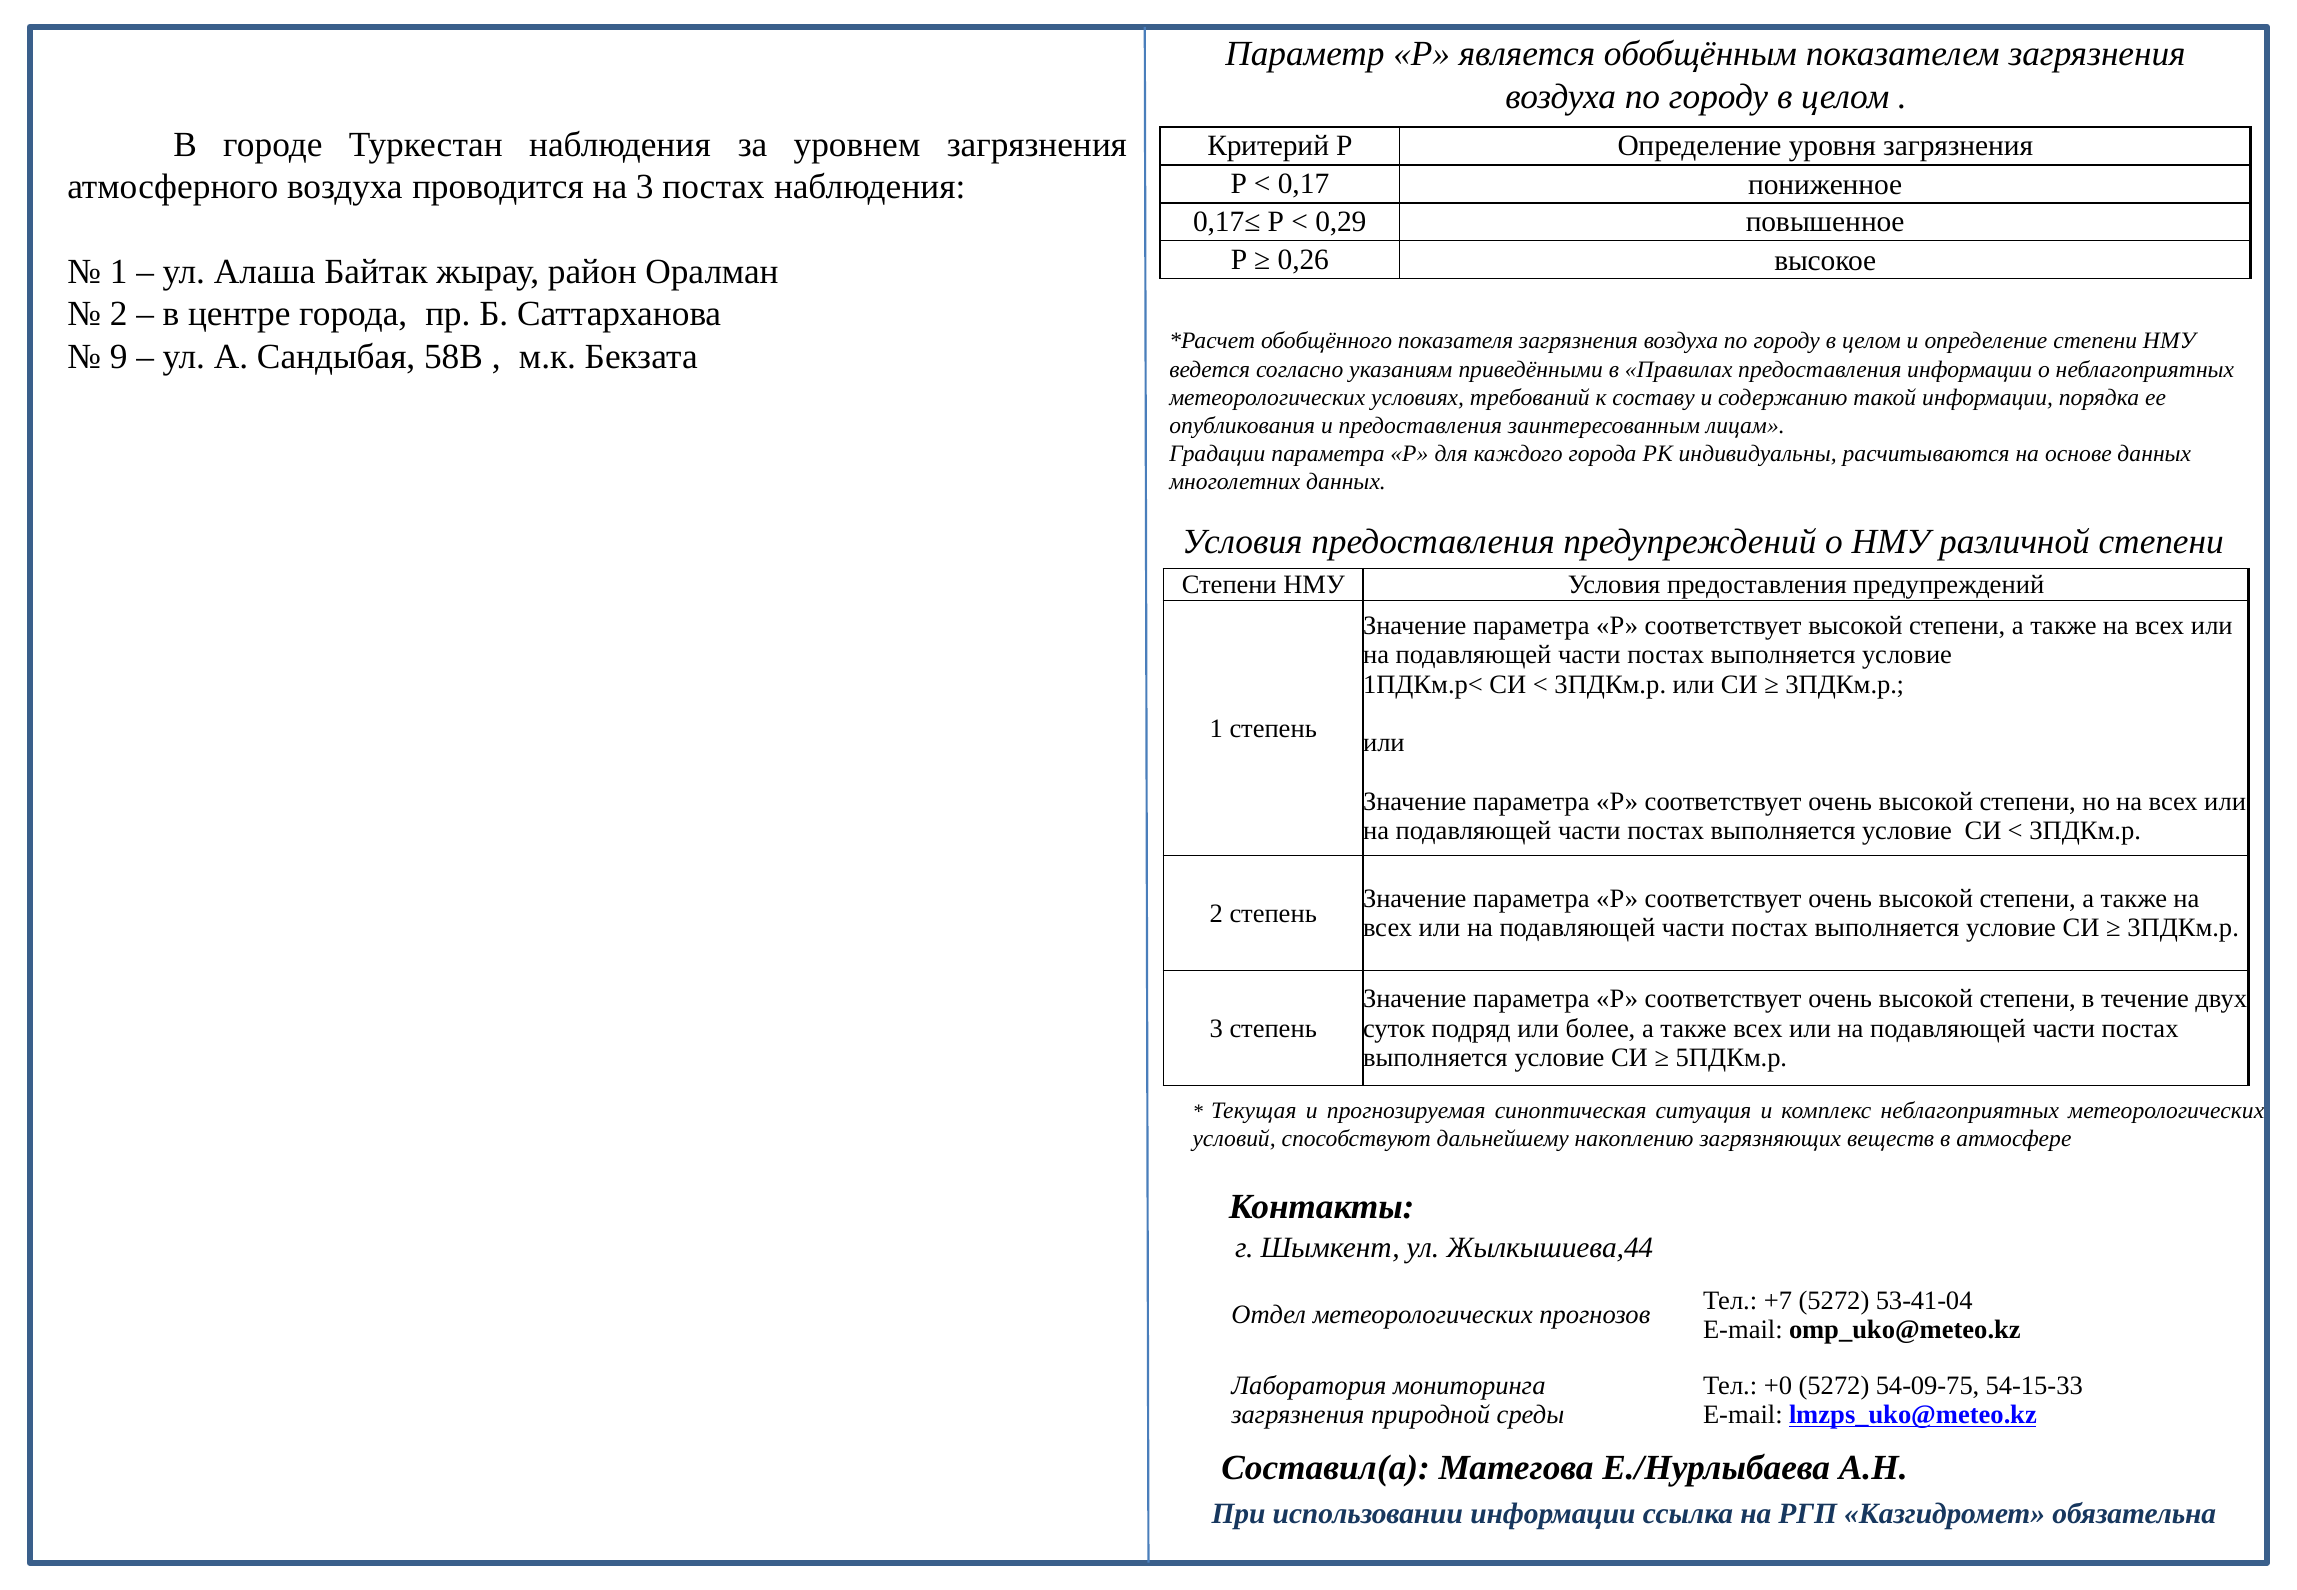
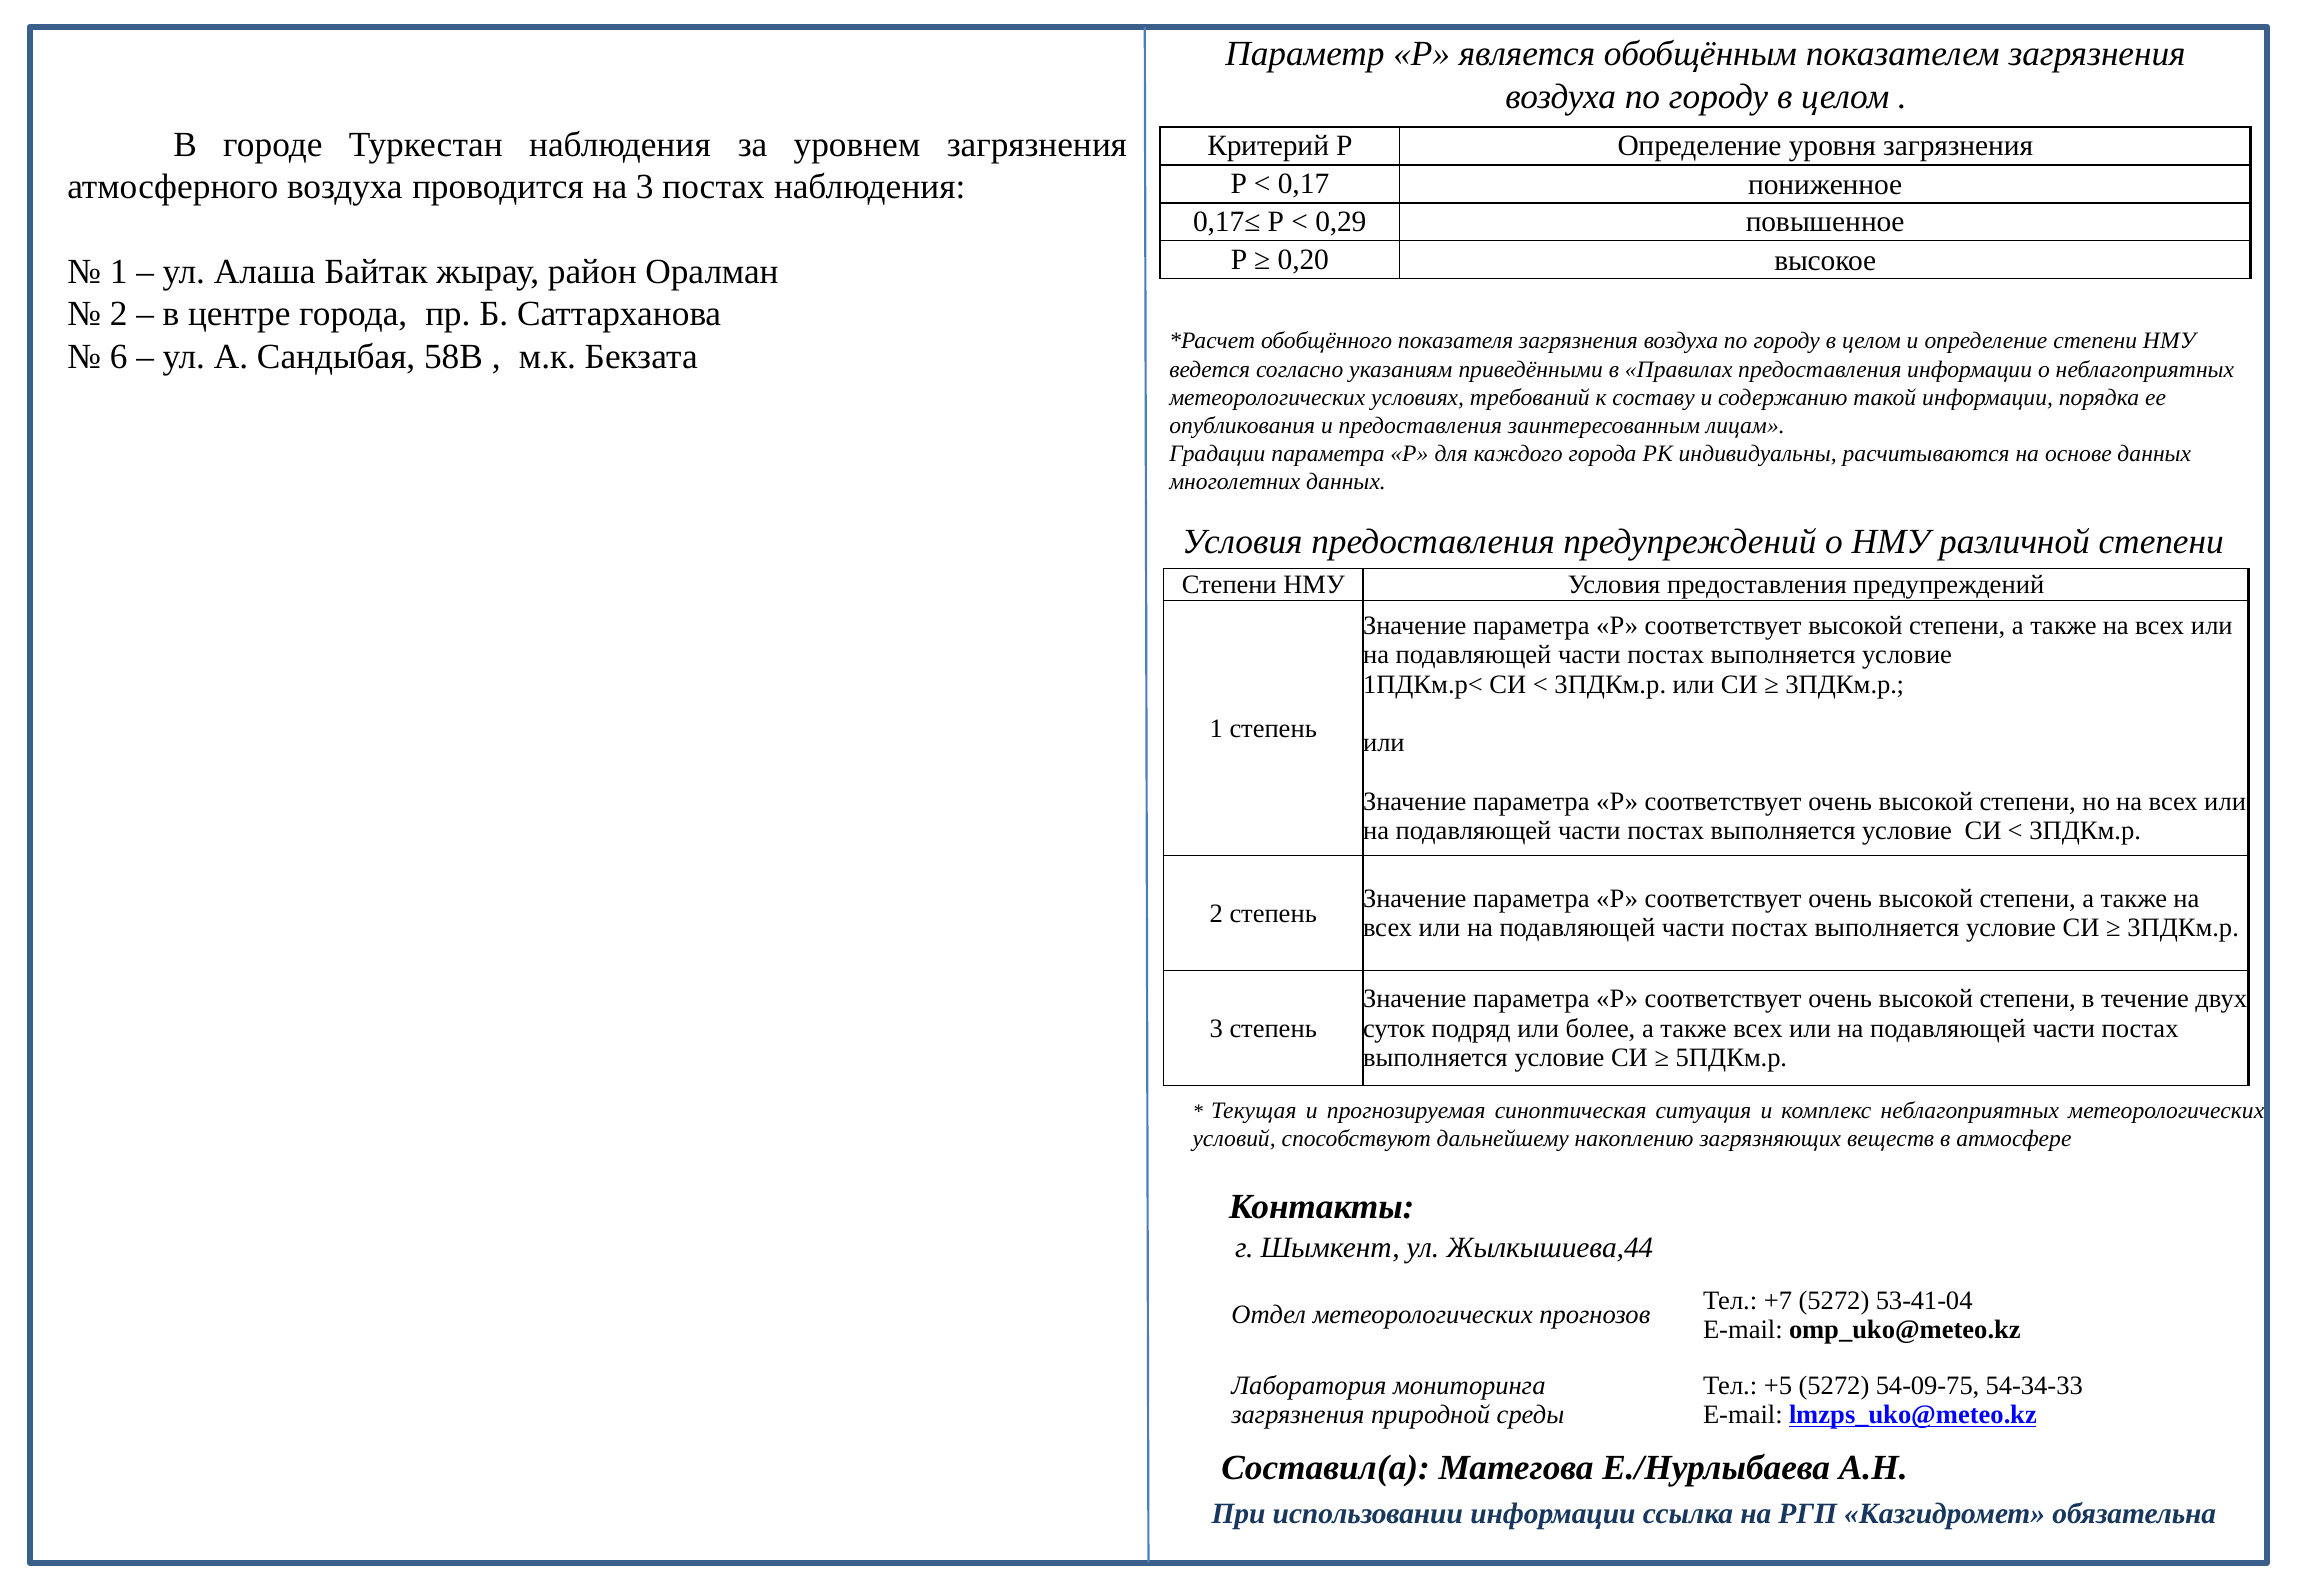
0,26: 0,26 -> 0,20
9: 9 -> 6
+0: +0 -> +5
54-15-33: 54-15-33 -> 54-34-33
